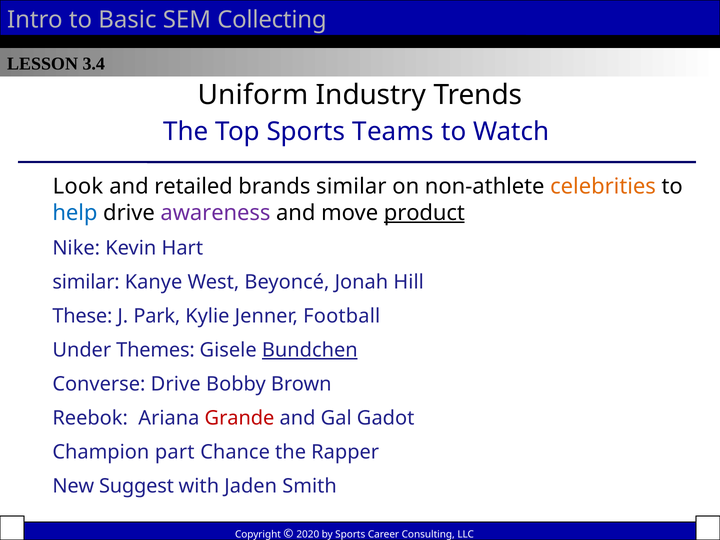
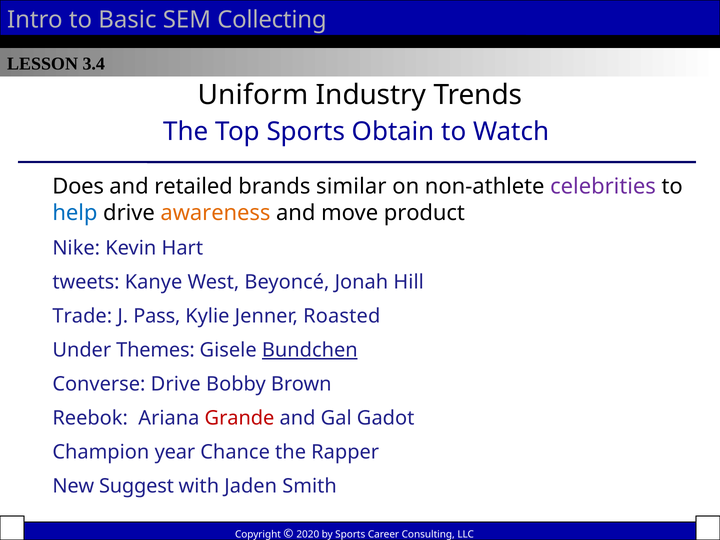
Teams: Teams -> Obtain
Look: Look -> Does
celebrities colour: orange -> purple
awareness colour: purple -> orange
product underline: present -> none
similar at (86, 282): similar -> tweets
These: These -> Trade
Park: Park -> Pass
Football: Football -> Roasted
part: part -> year
